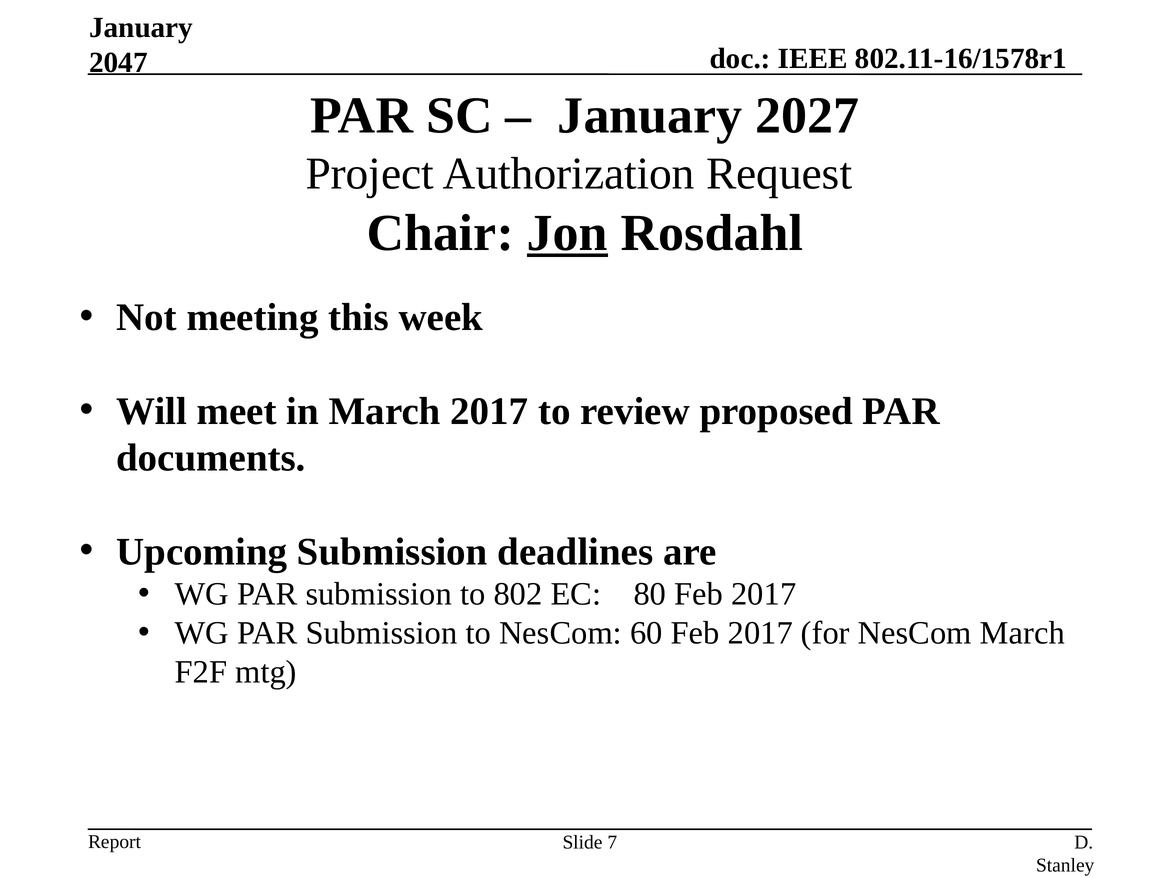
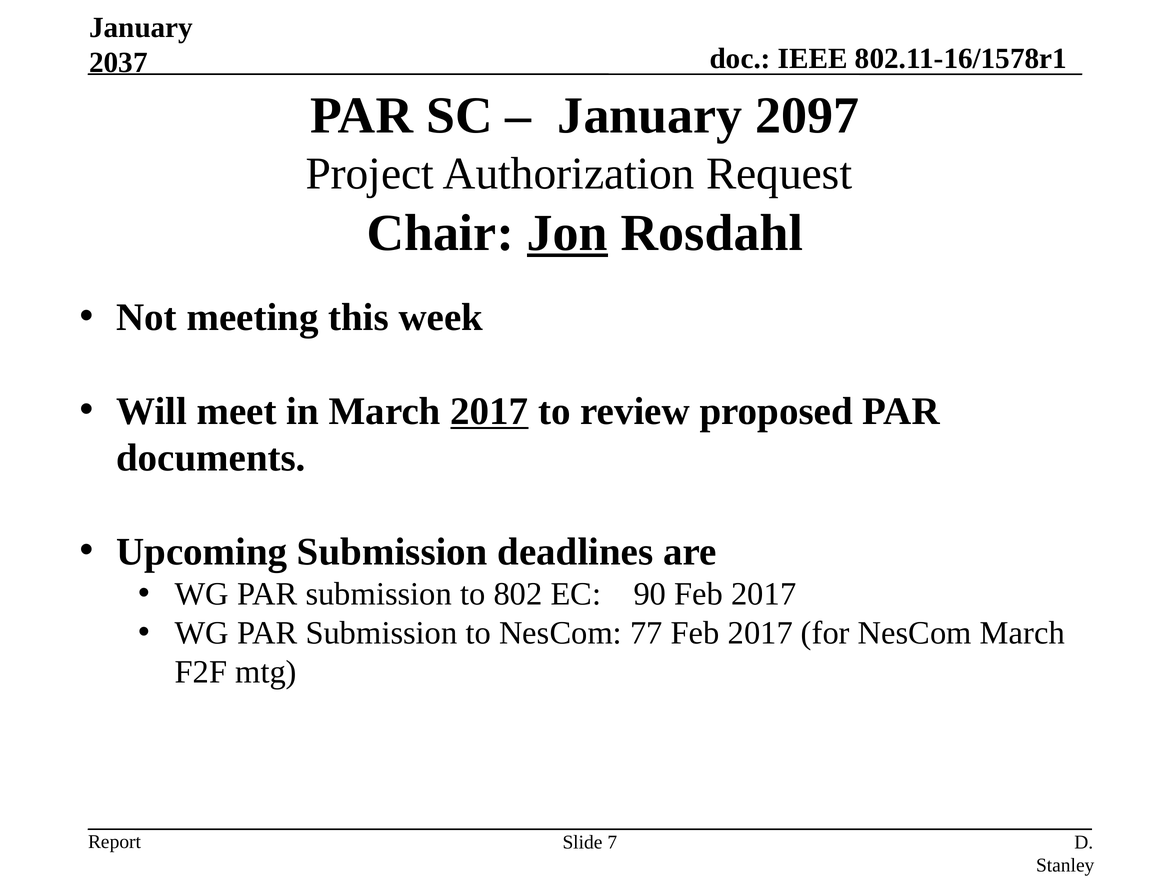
2047: 2047 -> 2037
2027: 2027 -> 2097
2017 at (489, 411) underline: none -> present
80: 80 -> 90
60: 60 -> 77
